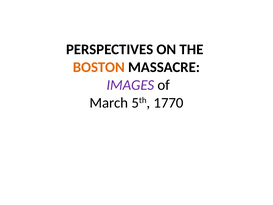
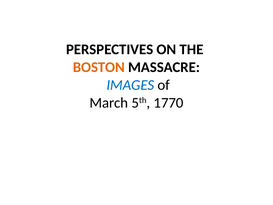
IMAGES colour: purple -> blue
